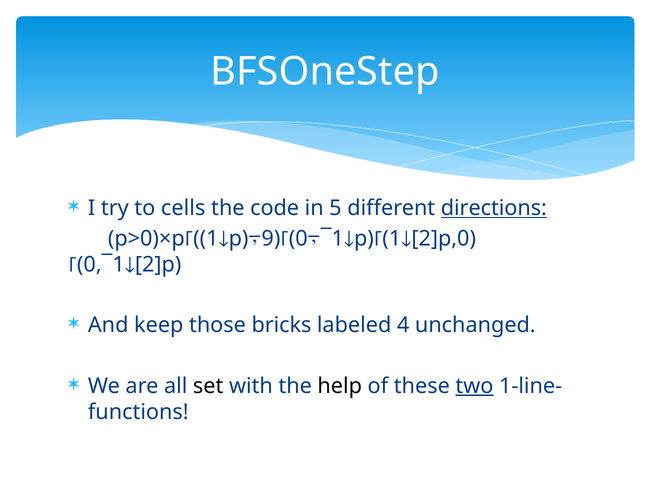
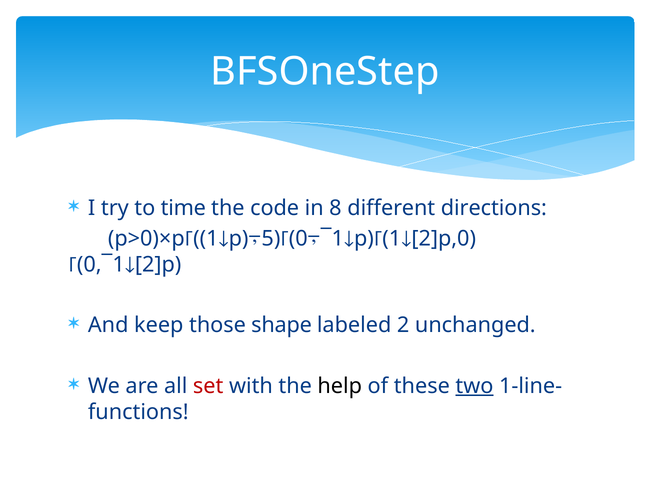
cells: cells -> time
5: 5 -> 8
directions underline: present -> none
9: 9 -> 5
bricks: bricks -> shape
4: 4 -> 2
set colour: black -> red
